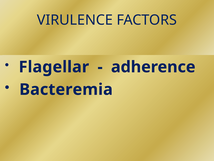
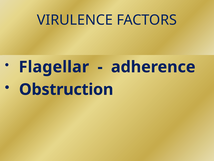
Bacteremia: Bacteremia -> Obstruction
